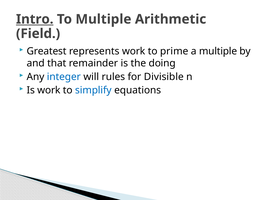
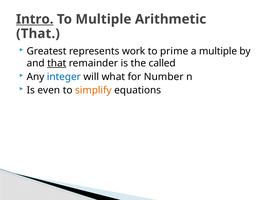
Field at (38, 34): Field -> That
that at (57, 63) underline: none -> present
doing: doing -> called
rules: rules -> what
Divisible: Divisible -> Number
Is work: work -> even
simplify colour: blue -> orange
